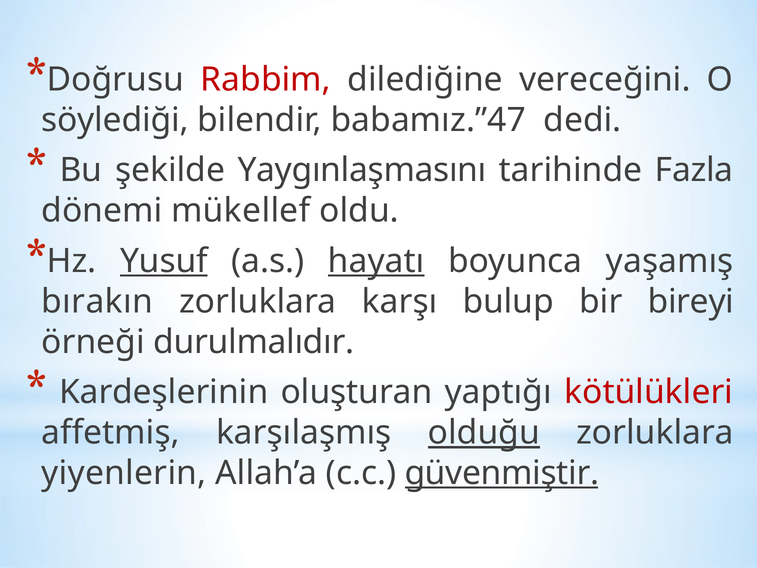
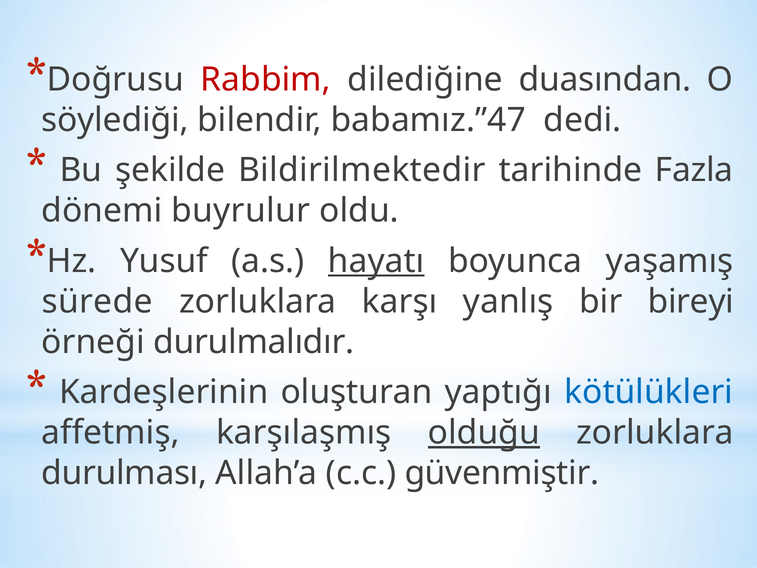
vereceğini: vereceğini -> duasından
Yaygınlaşmasını: Yaygınlaşmasını -> Bildirilmektedir
mükellef: mükellef -> buyrulur
Yusuf underline: present -> none
bırakın: bırakın -> sürede
bulup: bulup -> yanlış
kötülükleri colour: red -> blue
yiyenlerin: yiyenlerin -> durulması
güvenmiştir underline: present -> none
